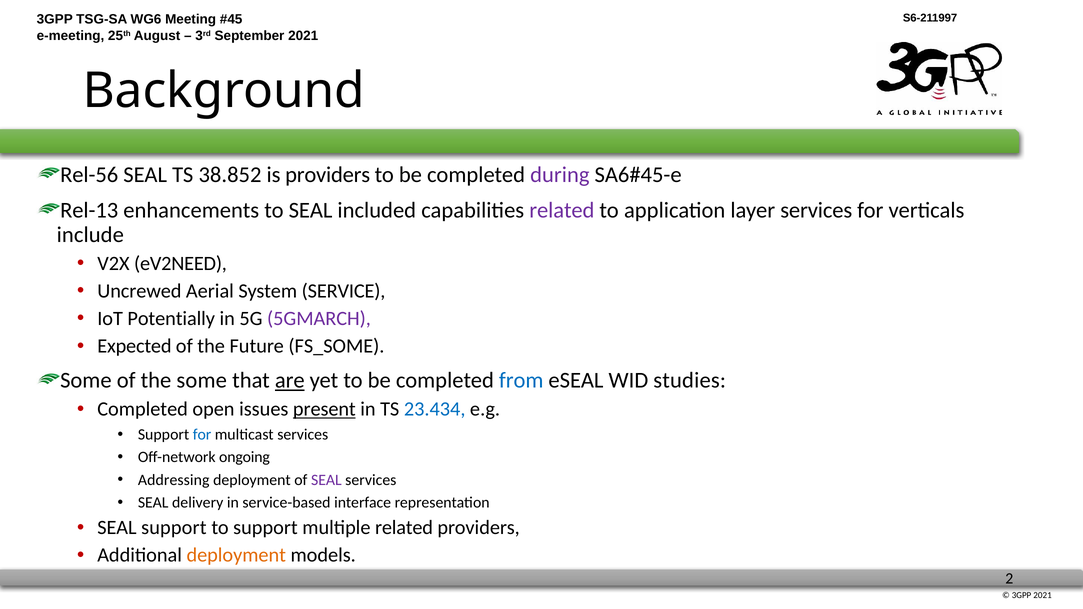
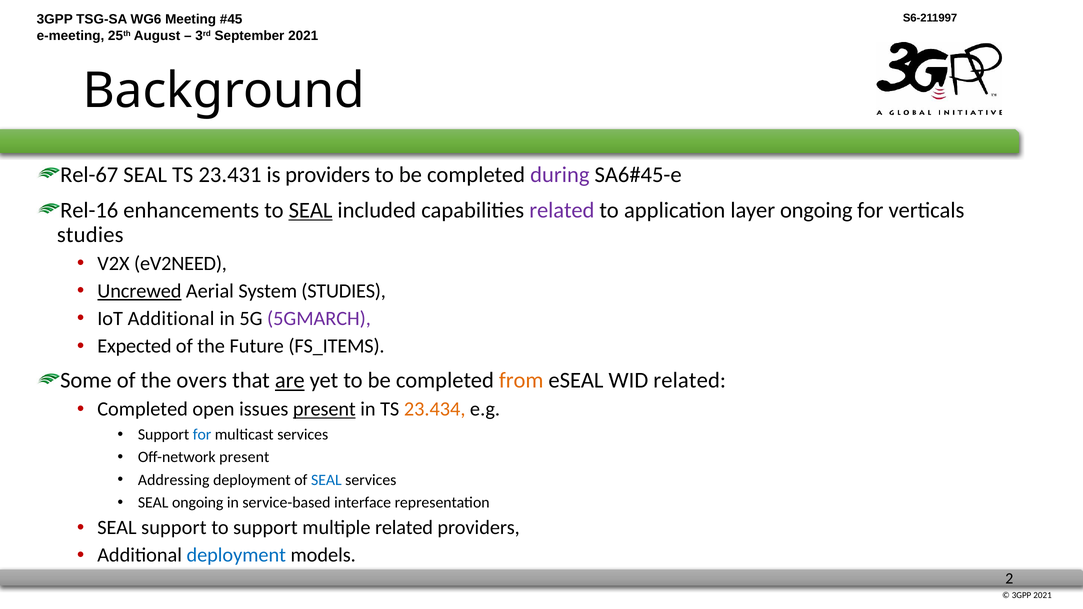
Rel-56: Rel-56 -> Rel-67
38.852: 38.852 -> 23.431
Rel-13: Rel-13 -> Rel-16
SEAL at (311, 210) underline: none -> present
layer services: services -> ongoing
include at (90, 235): include -> studies
Uncrewed underline: none -> present
System SERVICE: SERVICE -> STUDIES
IoT Potentially: Potentially -> Additional
FS_SOME: FS_SOME -> FS_ITEMS
the some: some -> overs
from colour: blue -> orange
WID studies: studies -> related
23.434 colour: blue -> orange
Off-network ongoing: ongoing -> present
SEAL at (326, 480) colour: purple -> blue
SEAL delivery: delivery -> ongoing
deployment at (236, 555) colour: orange -> blue
